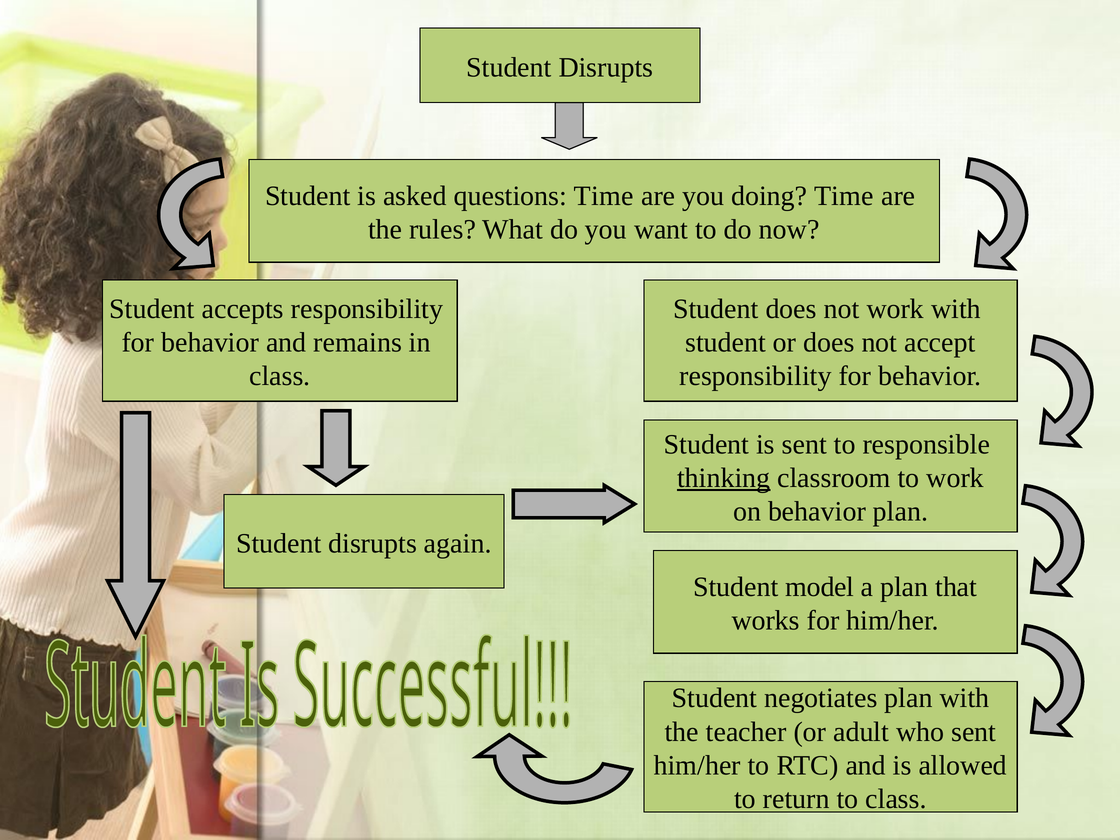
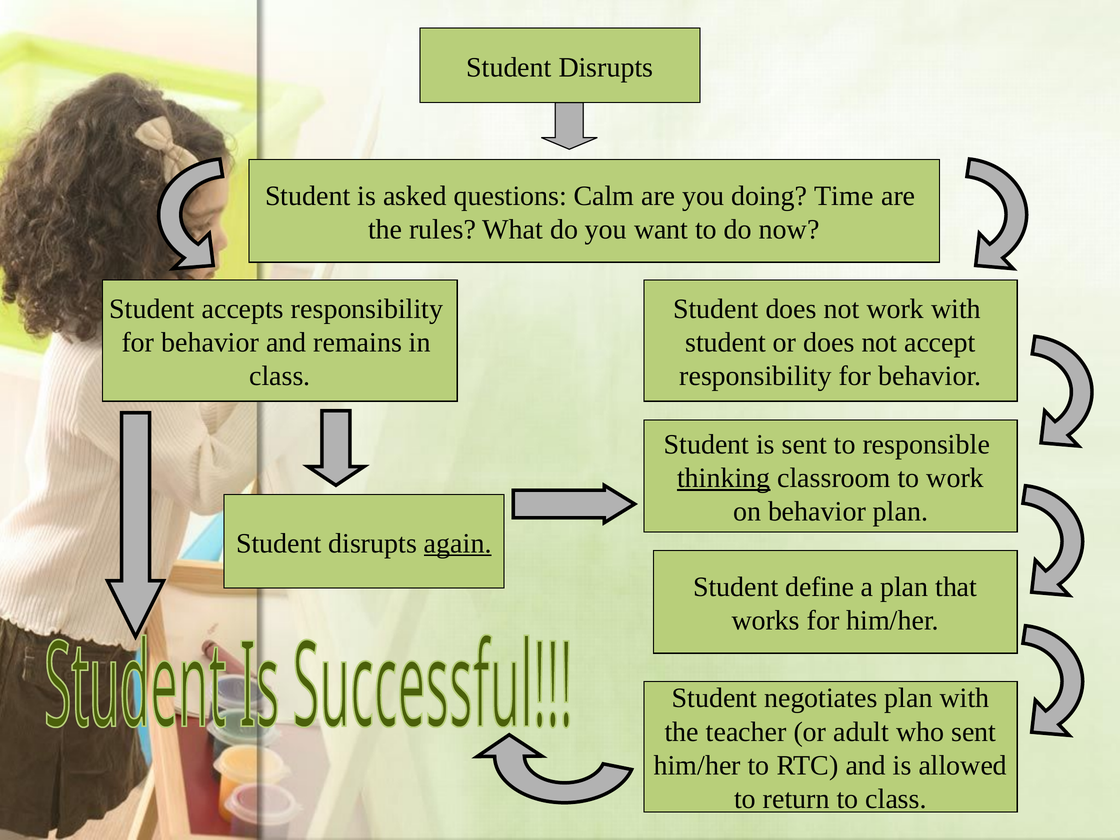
questions Time: Time -> Calm
again underline: none -> present
model: model -> define
